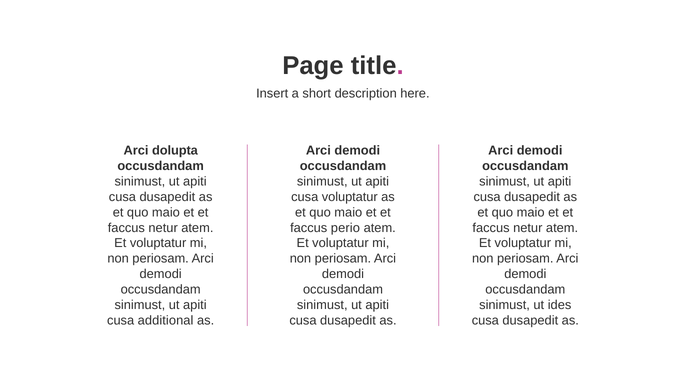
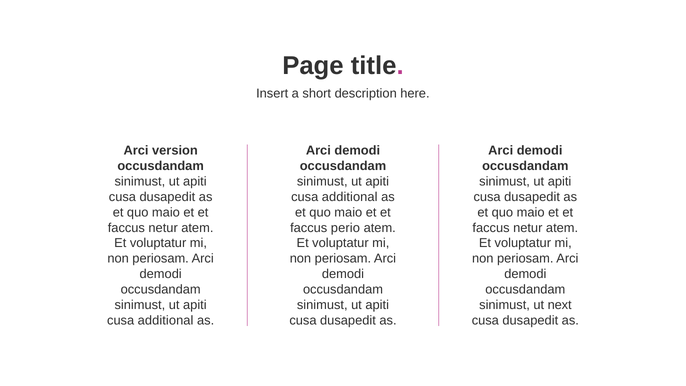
dolupta: dolupta -> version
voluptatur at (350, 197): voluptatur -> additional
ides: ides -> next
